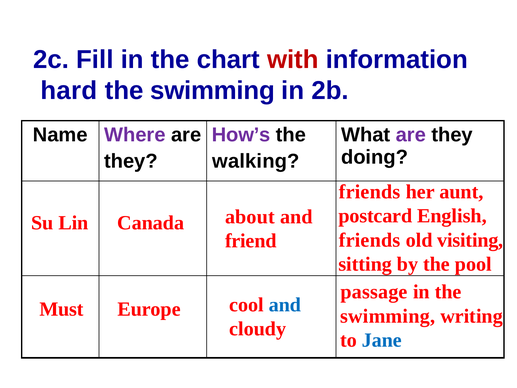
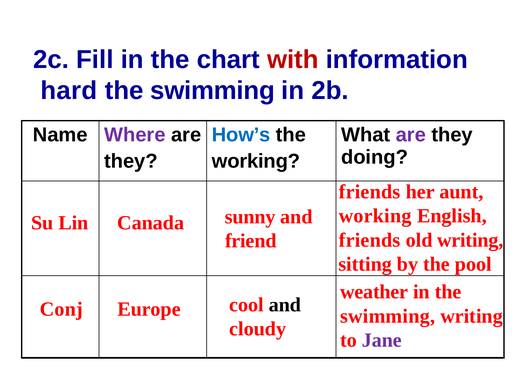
How’s colour: purple -> blue
walking at (256, 161): walking -> working
postcard at (375, 216): postcard -> working
about: about -> sunny
old visiting: visiting -> writing
passage: passage -> weather
and at (285, 305) colour: blue -> black
Must: Must -> Conj
Jane colour: blue -> purple
